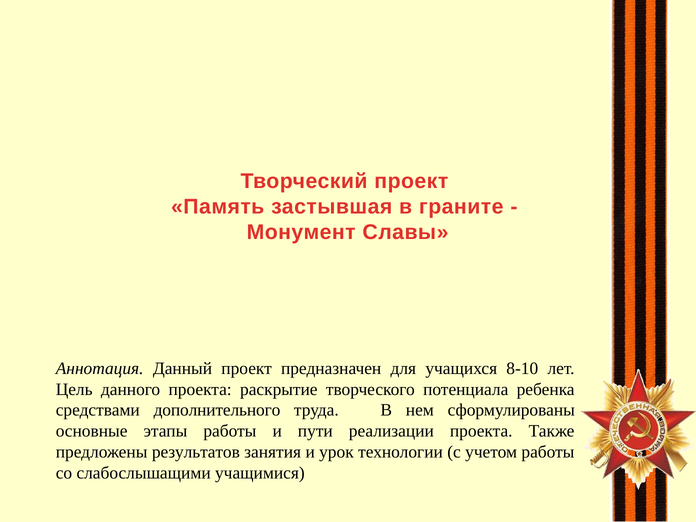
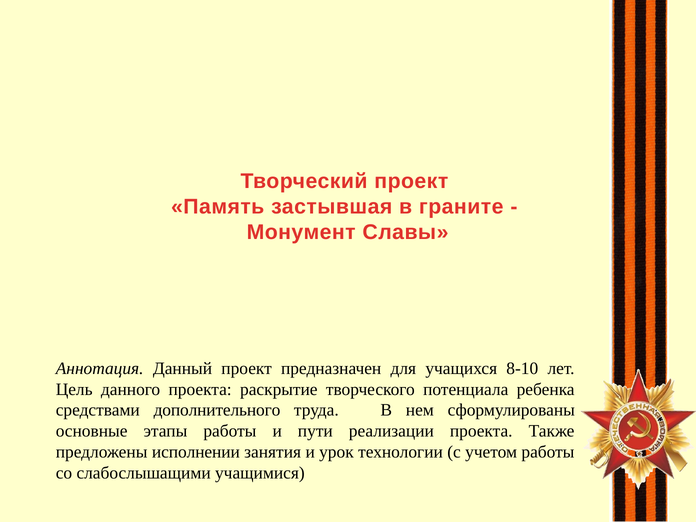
результатов: результатов -> исполнении
